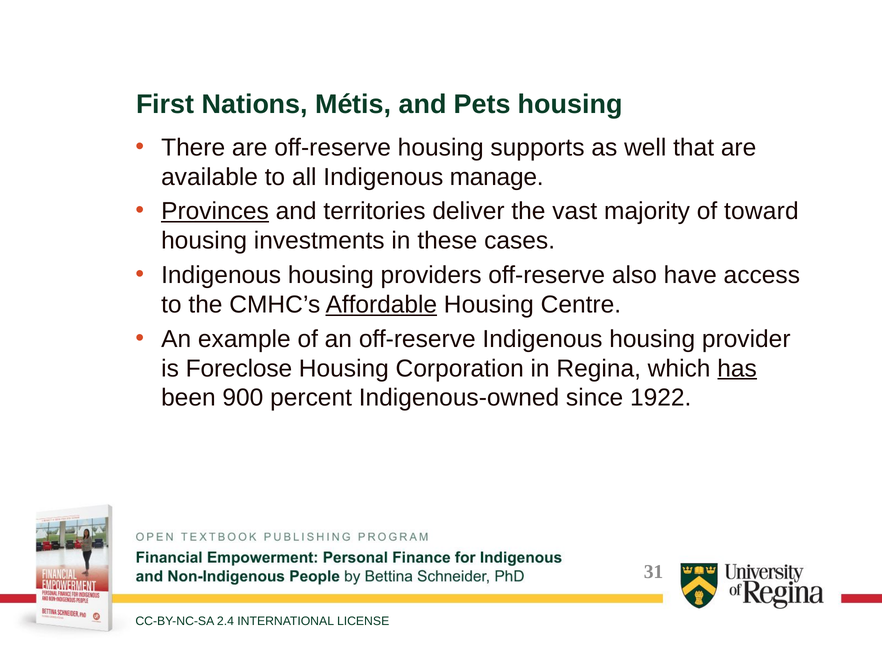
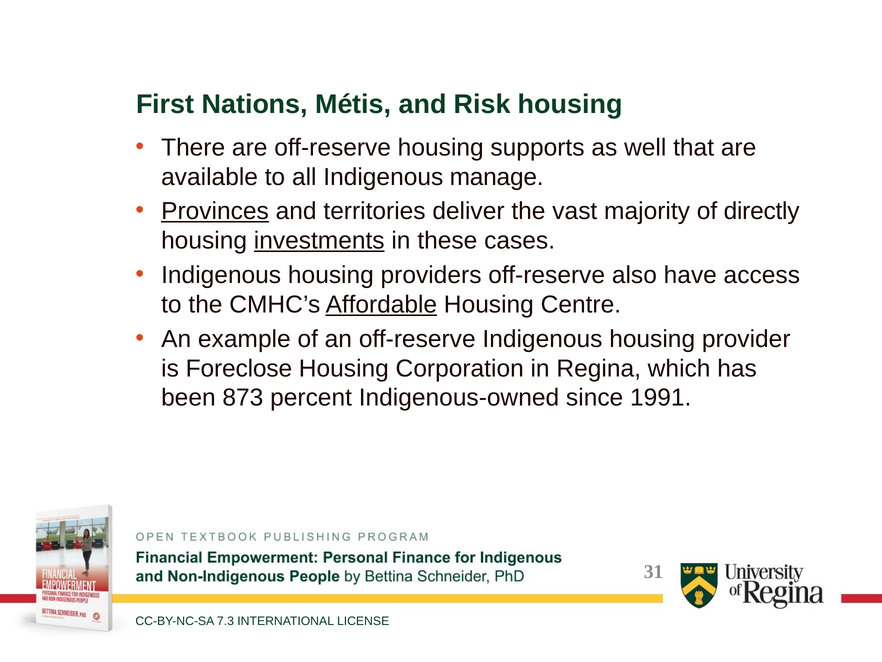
Pets: Pets -> Risk
toward: toward -> directly
investments underline: none -> present
has underline: present -> none
900: 900 -> 873
1922: 1922 -> 1991
2.4: 2.4 -> 7.3
